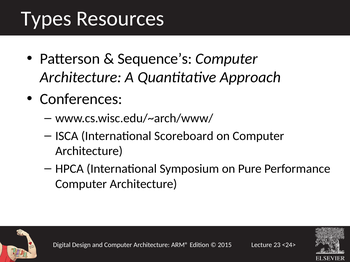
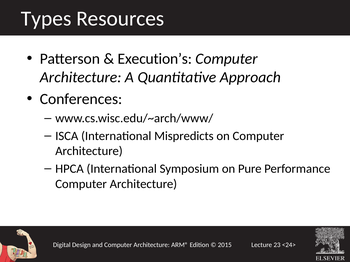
Sequence’s: Sequence’s -> Execution’s
Scoreboard: Scoreboard -> Mispredicts
